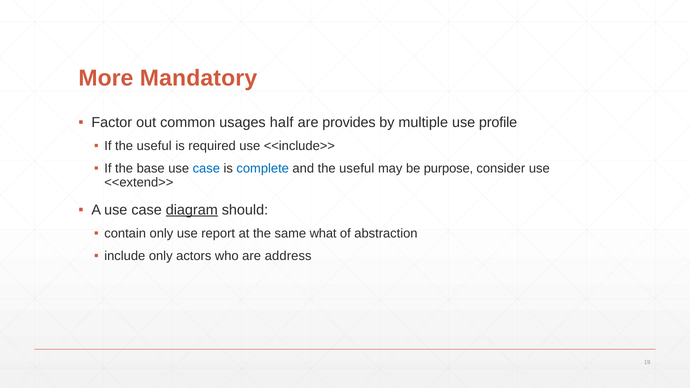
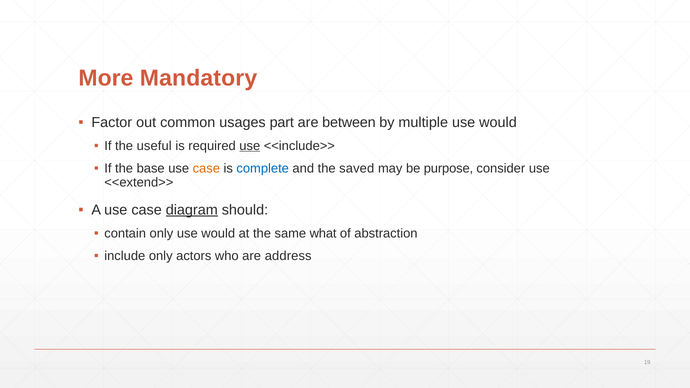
half: half -> part
provides: provides -> between
multiple use profile: profile -> would
use at (250, 146) underline: none -> present
case at (206, 168) colour: blue -> orange
and the useful: useful -> saved
only use report: report -> would
